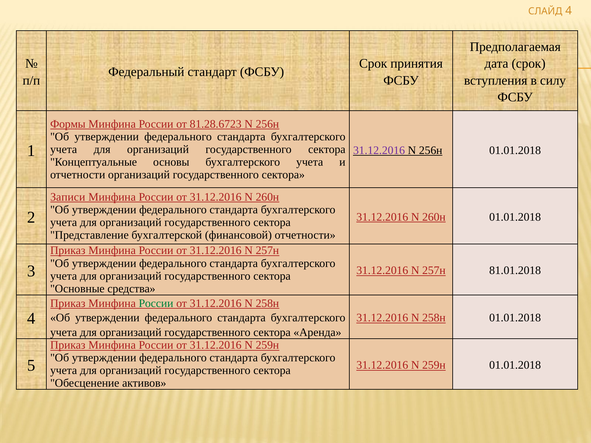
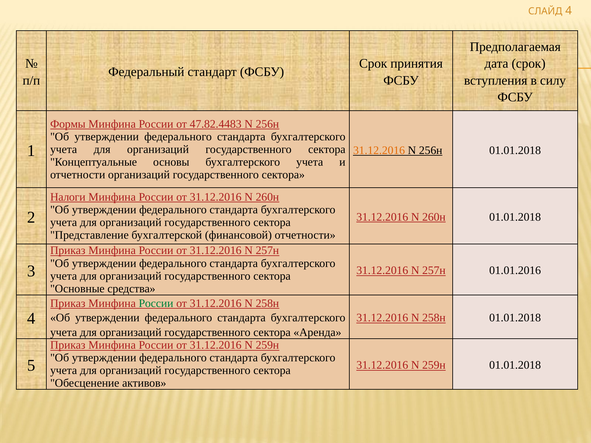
81.28.6723: 81.28.6723 -> 47.82.4483
31.12.2016 at (379, 150) colour: purple -> orange
Записи: Записи -> Налоги
81.01.2018: 81.01.2018 -> 01.01.2016
